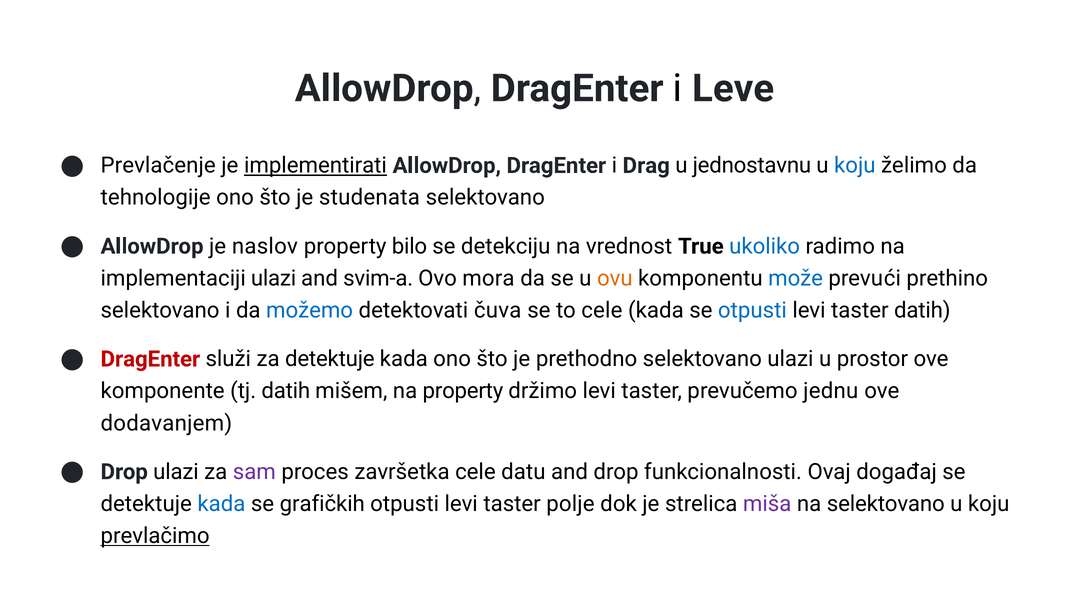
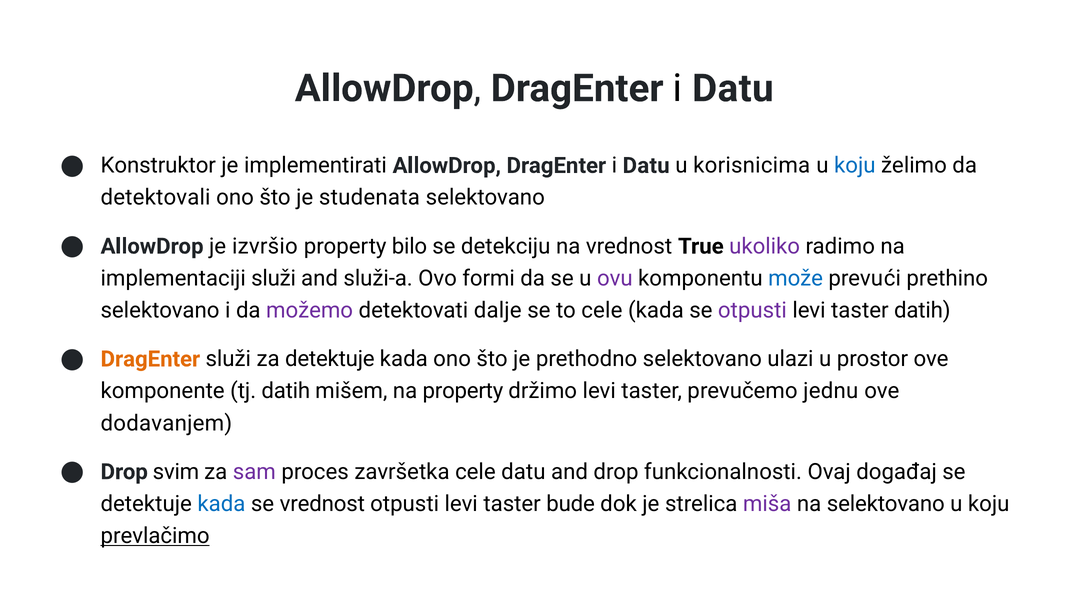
Leve at (733, 89): Leve -> Datu
Prevlačenje: Prevlačenje -> Konstruktor
implementirati underline: present -> none
Drag at (646, 166): Drag -> Datu
jednostavnu: jednostavnu -> korisnicima
tehnologije: tehnologije -> detektovali
naslov: naslov -> izvršio
ukoliko colour: blue -> purple
implementaciji ulazi: ulazi -> služi
svim-a: svim-a -> služi-a
mora: mora -> formi
ovu colour: orange -> purple
možemo colour: blue -> purple
čuva: čuva -> dalje
otpusti at (752, 311) colour: blue -> purple
DragEnter at (150, 359) colour: red -> orange
Drop ulazi: ulazi -> svim
se grafičkih: grafičkih -> vrednost
polje: polje -> bude
